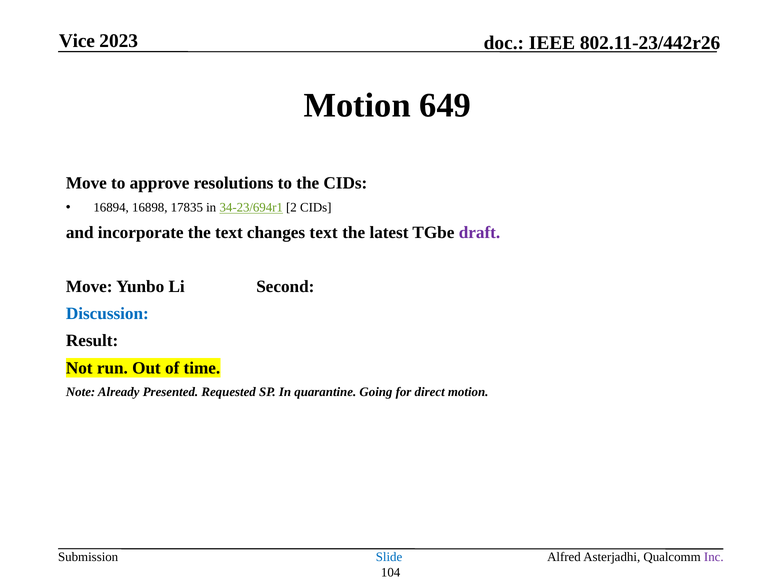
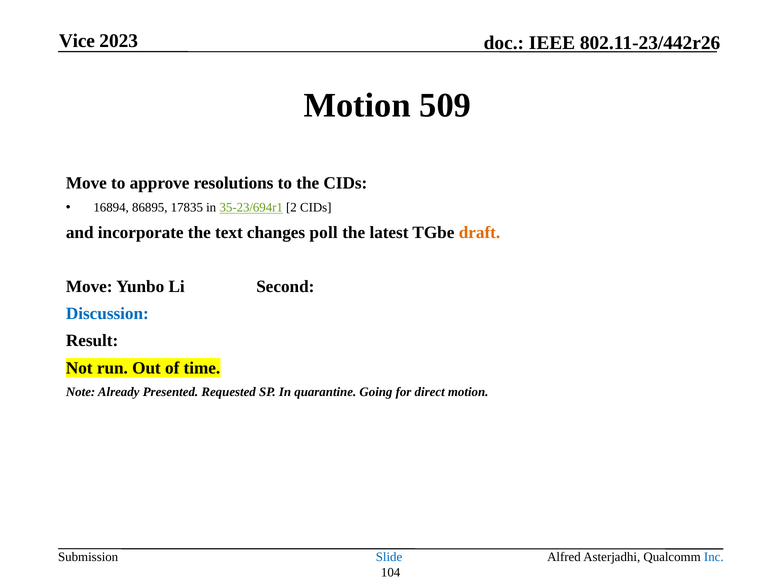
649: 649 -> 509
16898: 16898 -> 86895
34-23/694r1: 34-23/694r1 -> 35-23/694r1
changes text: text -> poll
draft colour: purple -> orange
Inc colour: purple -> blue
